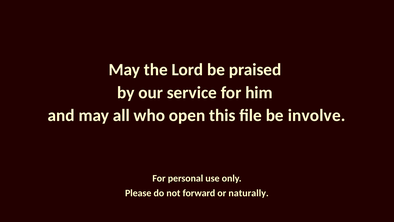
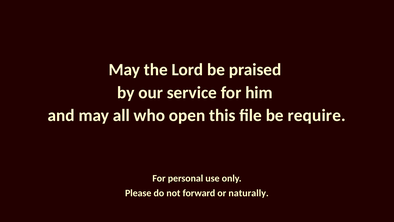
involve: involve -> require
